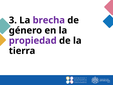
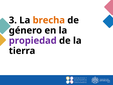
brecha colour: purple -> orange
